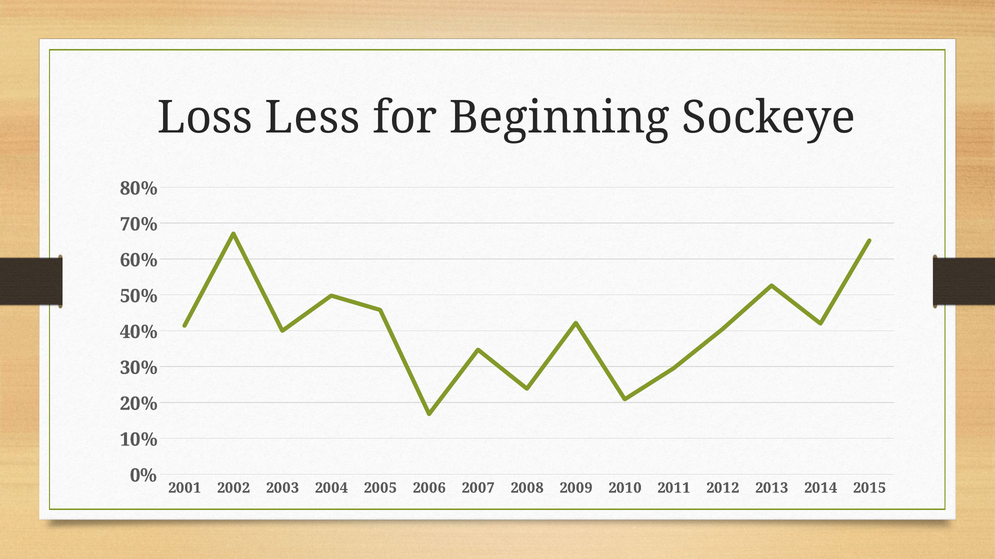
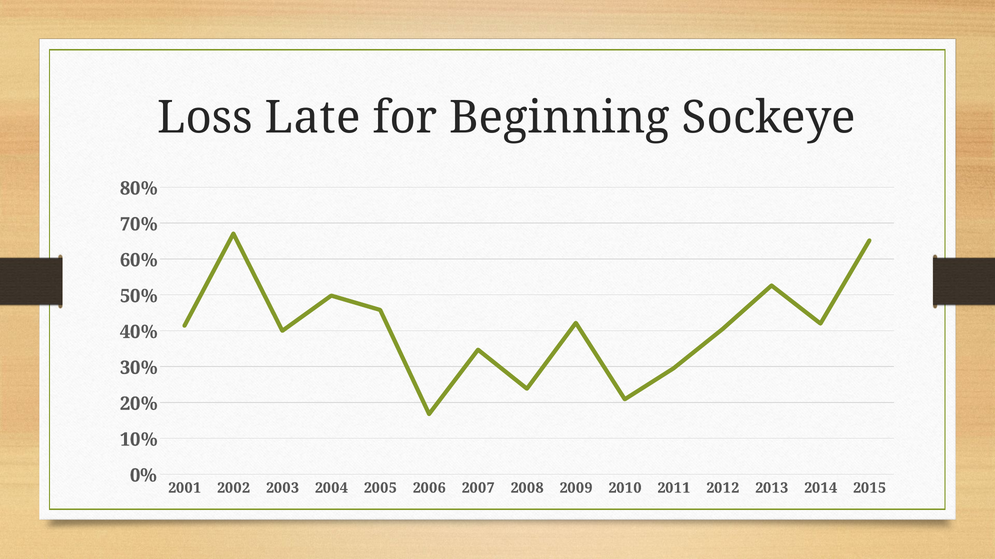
Less: Less -> Late
